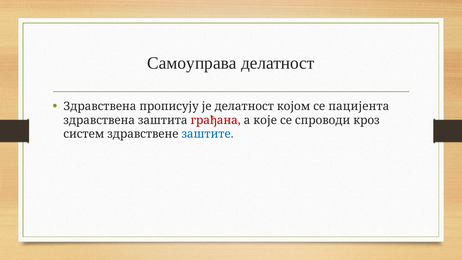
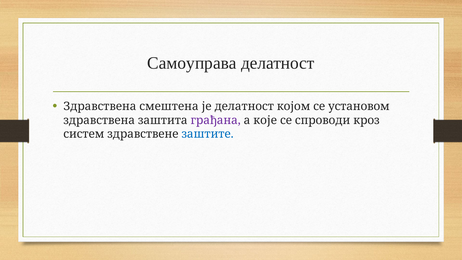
прописују: прописују -> смештена
пацијента: пацијента -> установом
грађана colour: red -> purple
